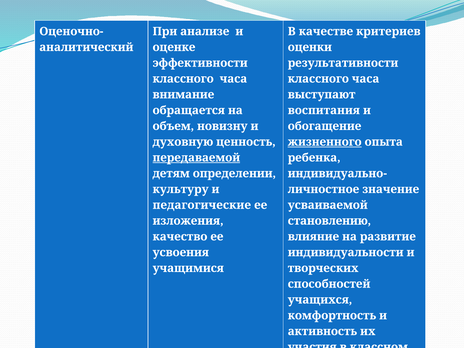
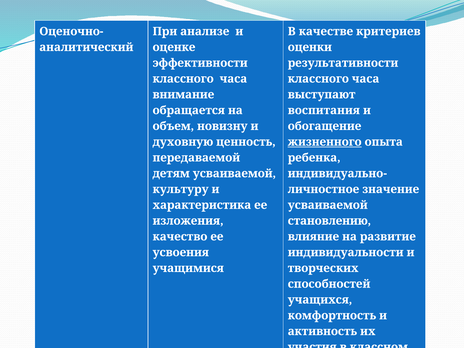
передаваемой underline: present -> none
детям определении: определении -> усваиваемой
педагогические: педагогические -> характеристика
